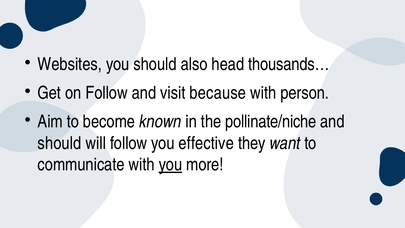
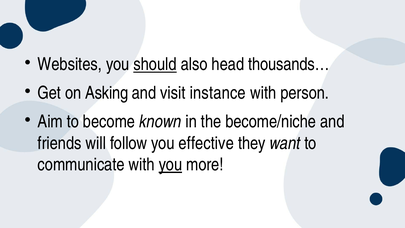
should at (155, 64) underline: none -> present
on Follow: Follow -> Asking
because: because -> instance
pollinate/niche: pollinate/niche -> become/niche
should at (60, 143): should -> friends
